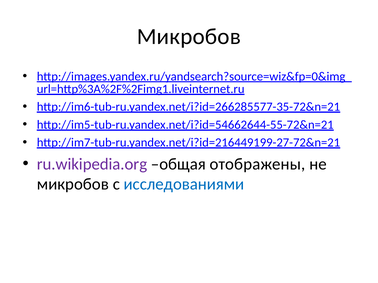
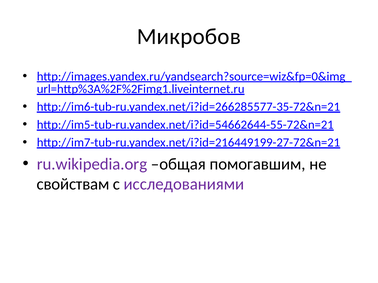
отображены: отображены -> помогавшим
микробов at (73, 184): микробов -> свойствам
исследованиями colour: blue -> purple
